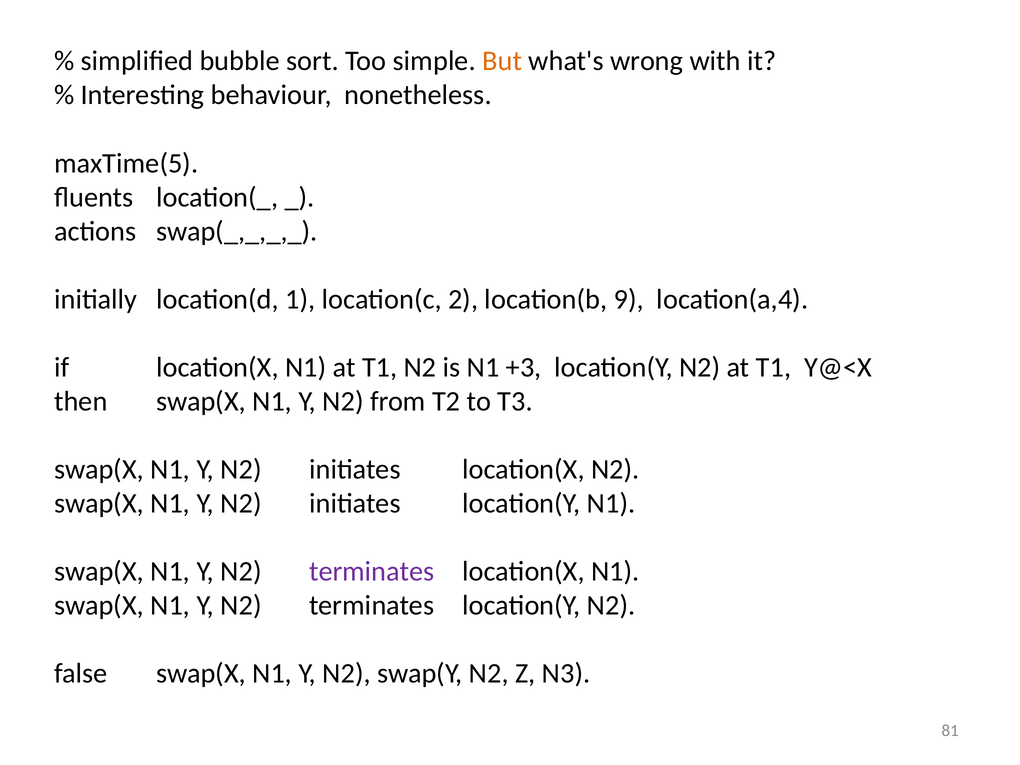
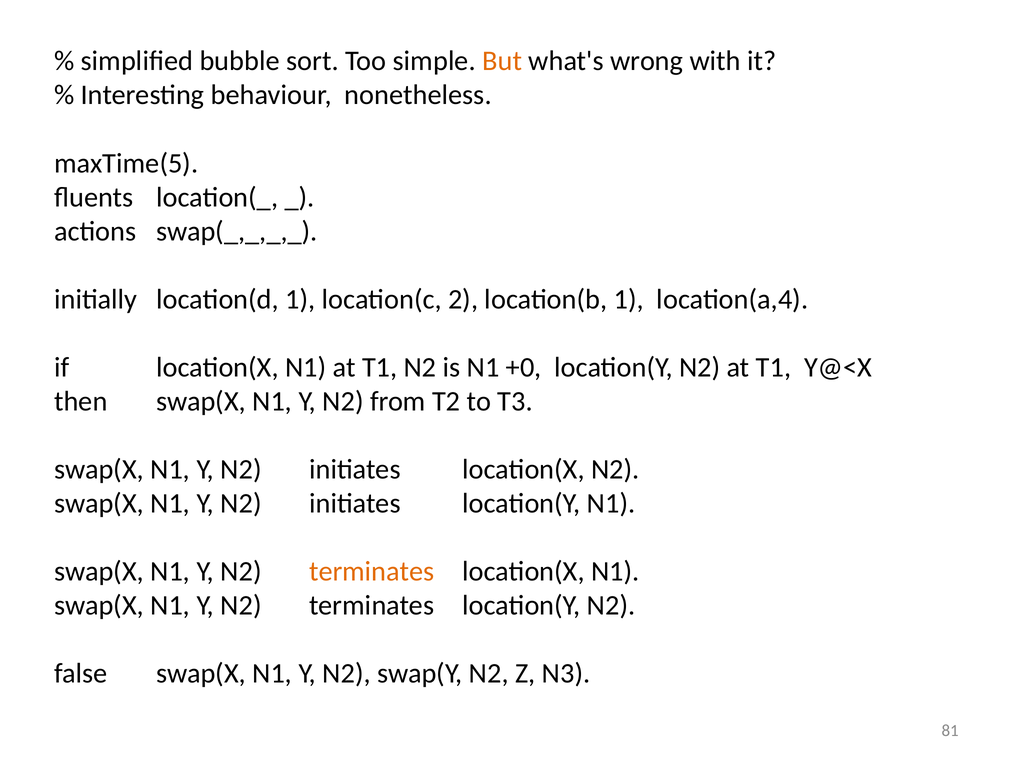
location(b 9: 9 -> 1
+3: +3 -> +0
terminates at (372, 571) colour: purple -> orange
